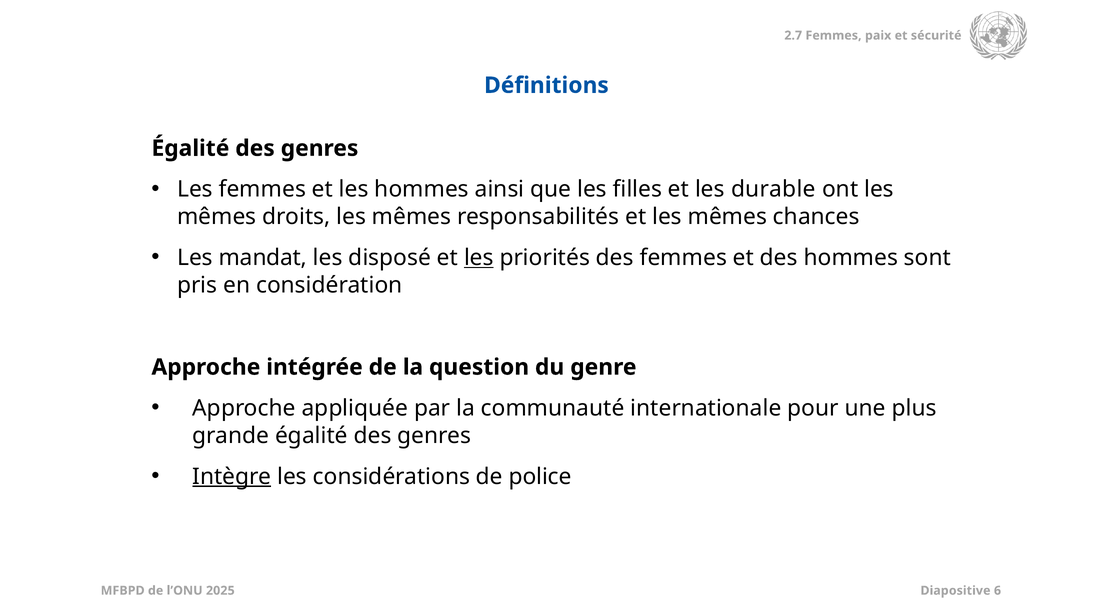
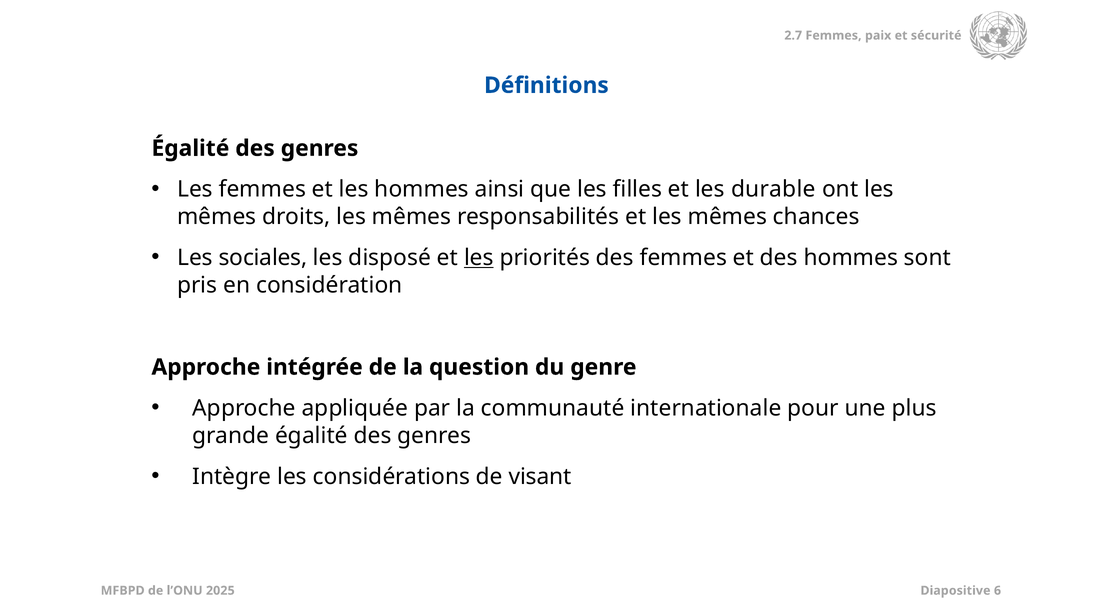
mandat: mandat -> sociales
Intègre underline: present -> none
police: police -> visant
